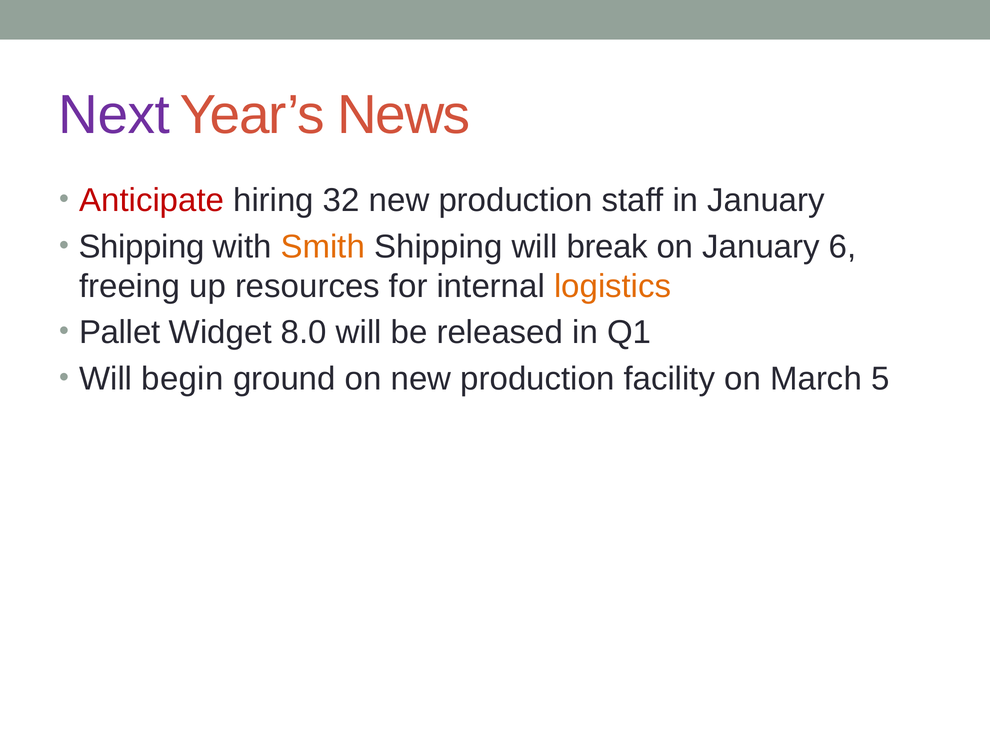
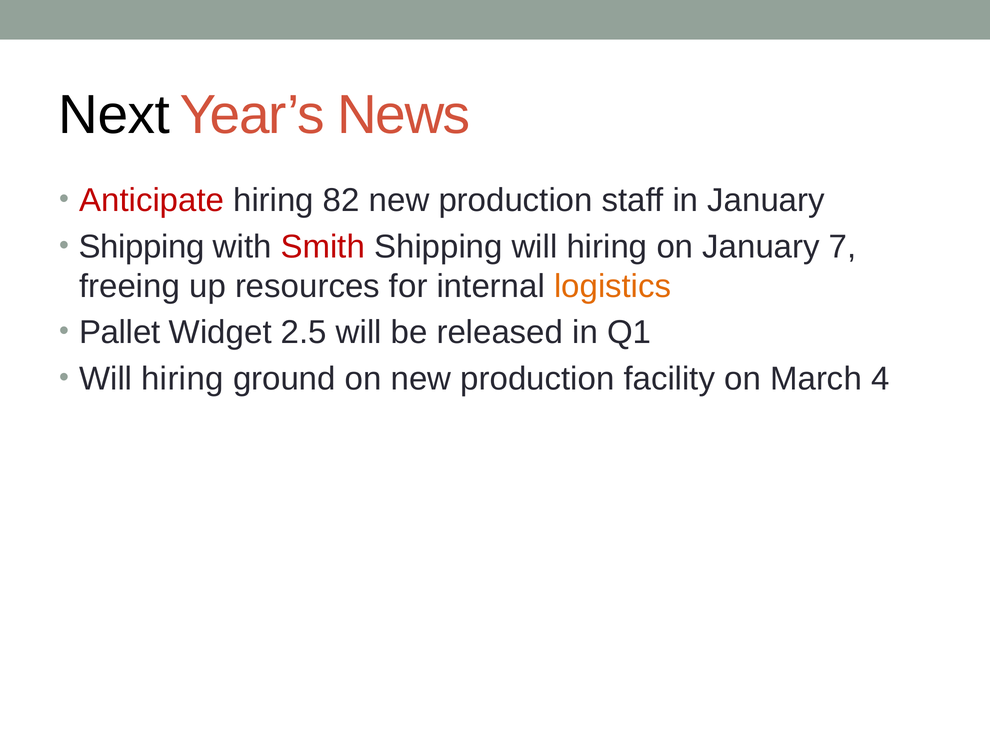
Next colour: purple -> black
32: 32 -> 82
Smith colour: orange -> red
Shipping will break: break -> hiring
6: 6 -> 7
8.0: 8.0 -> 2.5
begin at (182, 378): begin -> hiring
5: 5 -> 4
